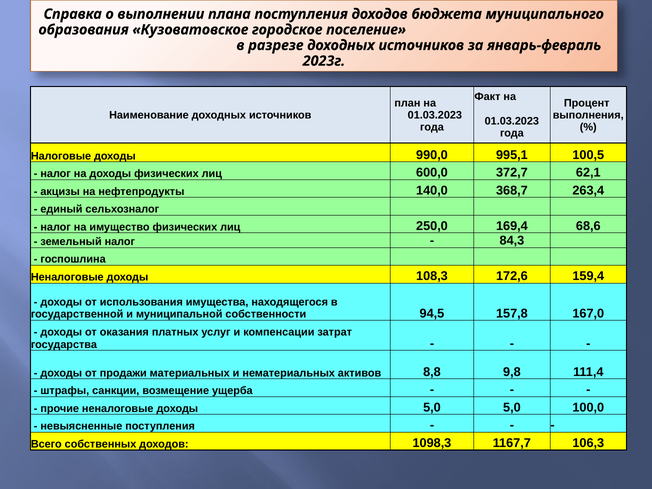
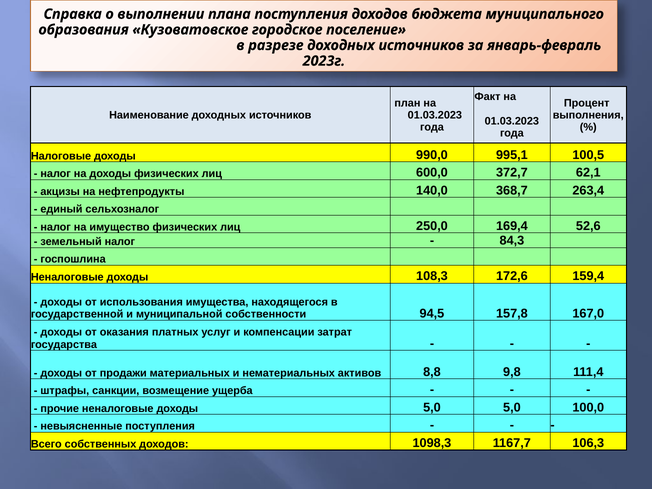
68,6: 68,6 -> 52,6
